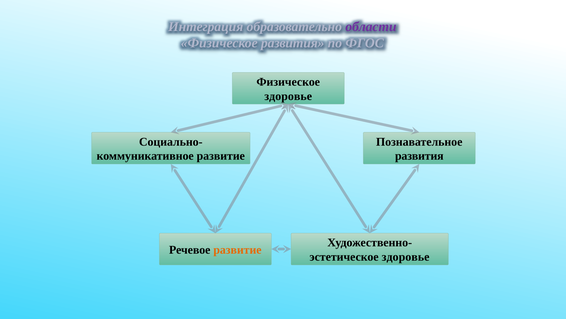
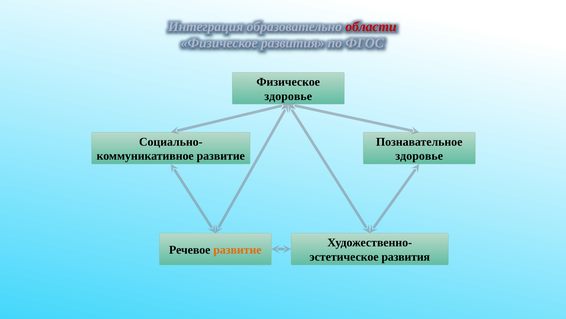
области colour: purple -> red
развития at (419, 156): развития -> здоровье
здоровье at (406, 256): здоровье -> развития
